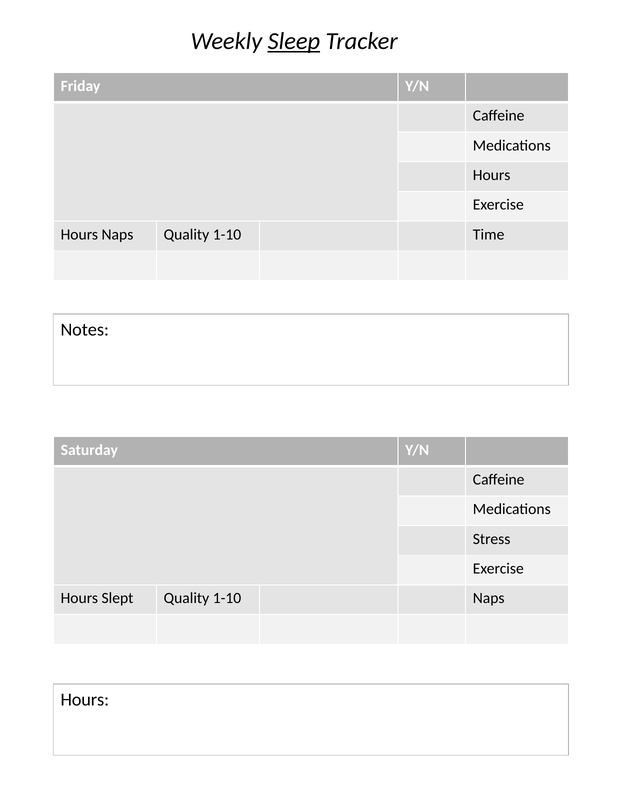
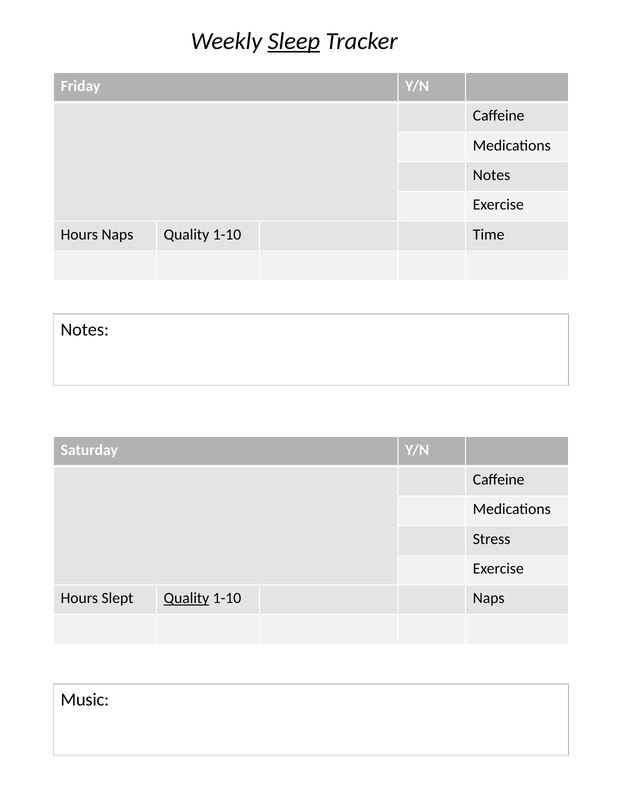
Hours at (492, 175): Hours -> Notes
Quality at (186, 598) underline: none -> present
Hours at (85, 700): Hours -> Music
